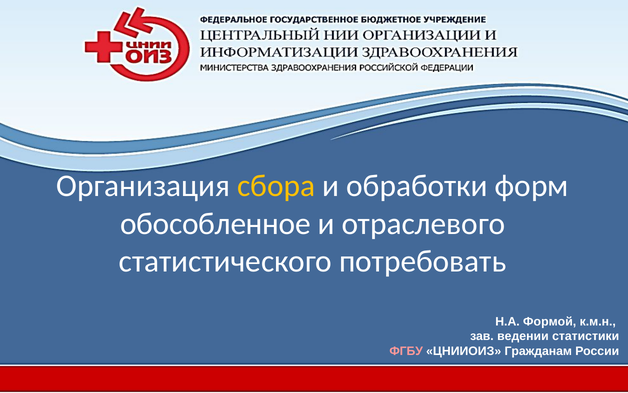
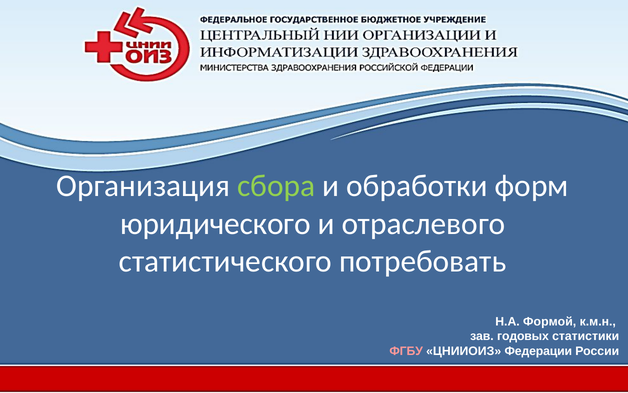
сбора colour: yellow -> light green
обособленное: обособленное -> юридического
ведении: ведении -> годовых
Гражданам: Гражданам -> Федерации
